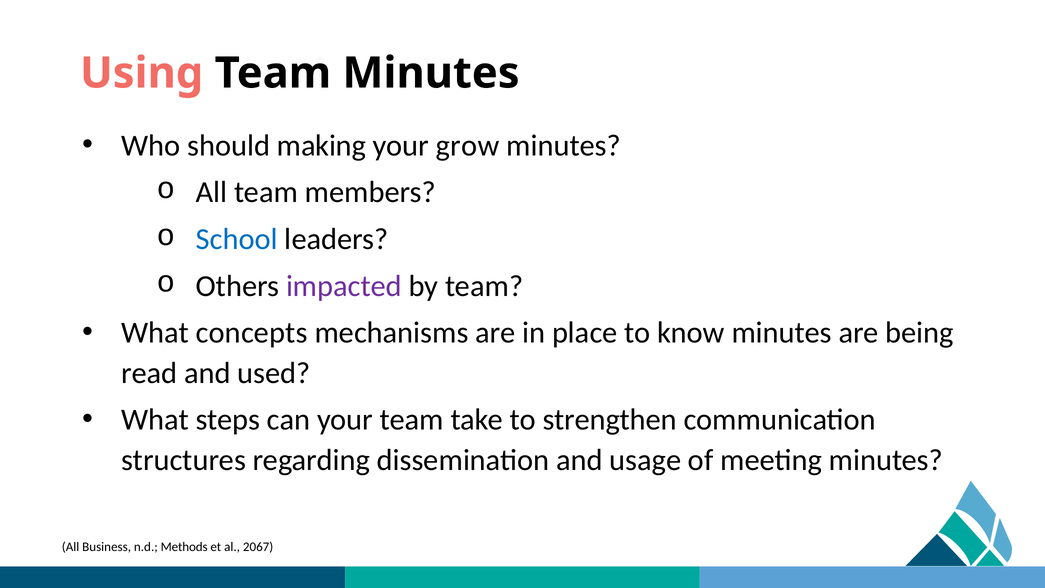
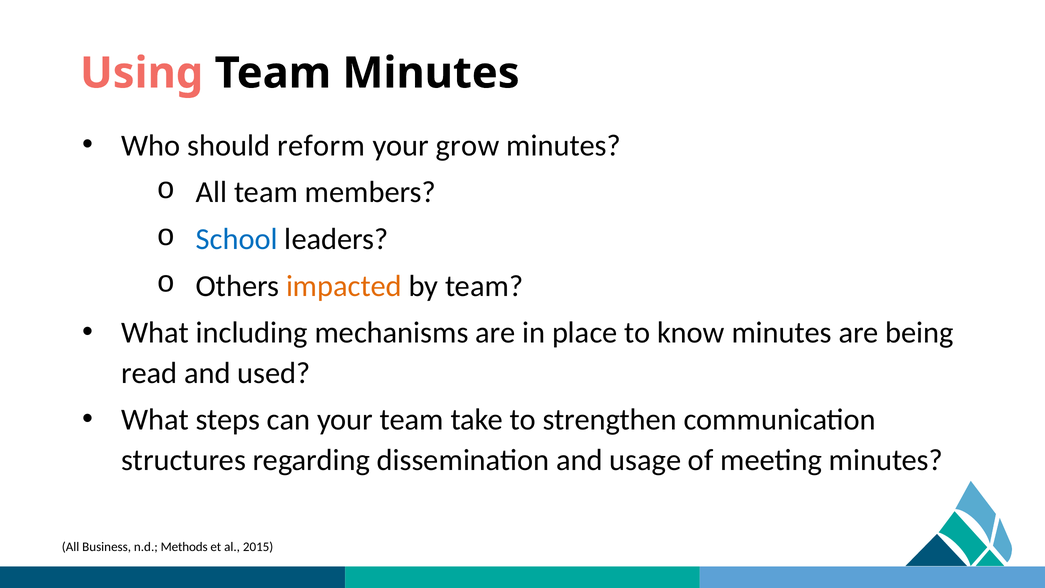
making: making -> reform
impacted colour: purple -> orange
concepts: concepts -> including
2067: 2067 -> 2015
